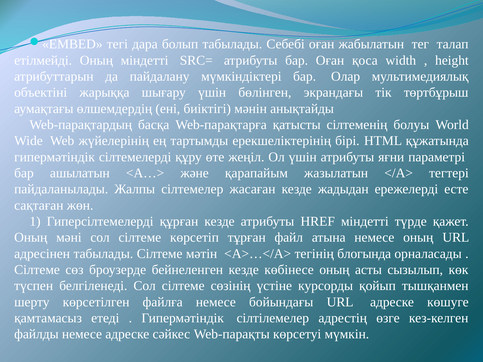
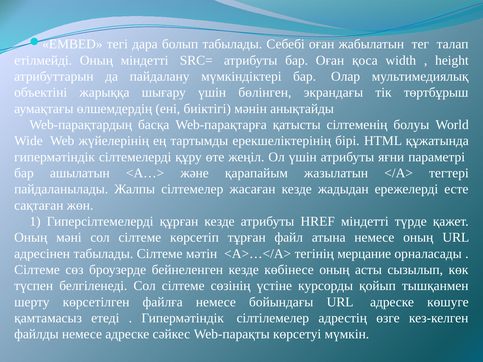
блогында: блогында -> мерцание
